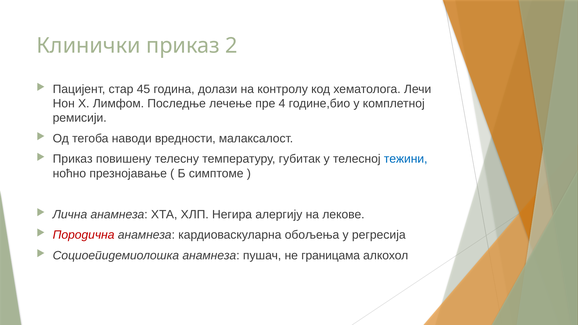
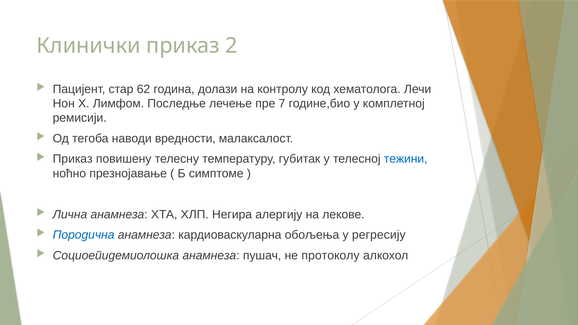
45: 45 -> 62
4: 4 -> 7
Породична colour: red -> blue
регресија: регресија -> регресију
границама: границама -> протоколу
